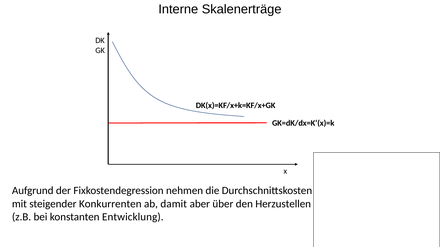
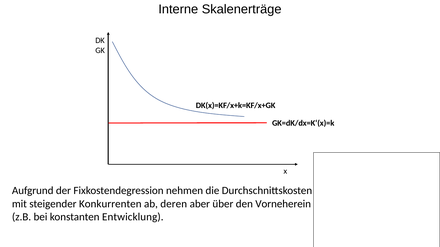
damit: damit -> deren
Herzustellen: Herzustellen -> Vorneherein
